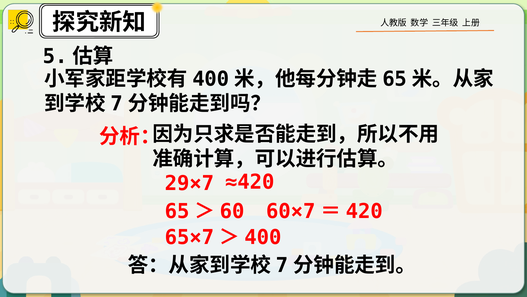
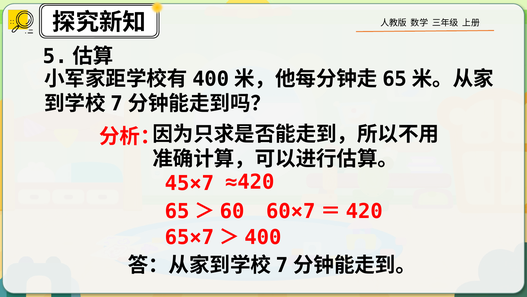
29×7: 29×7 -> 45×7
